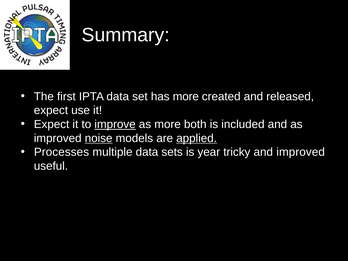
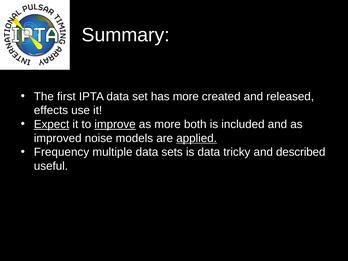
expect at (51, 110): expect -> effects
Expect at (52, 124) underline: none -> present
noise underline: present -> none
Processes: Processes -> Frequency
is year: year -> data
and improved: improved -> described
